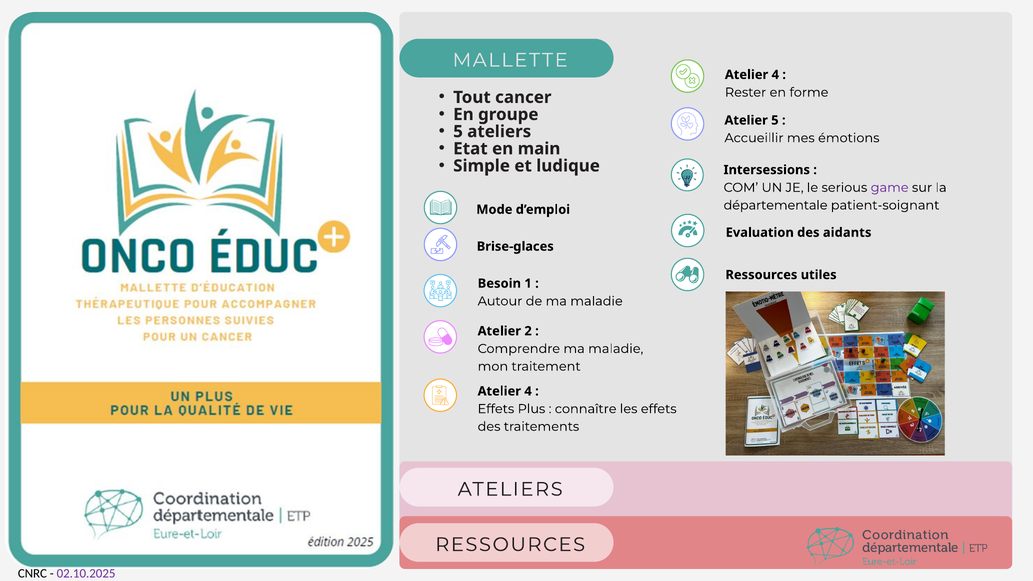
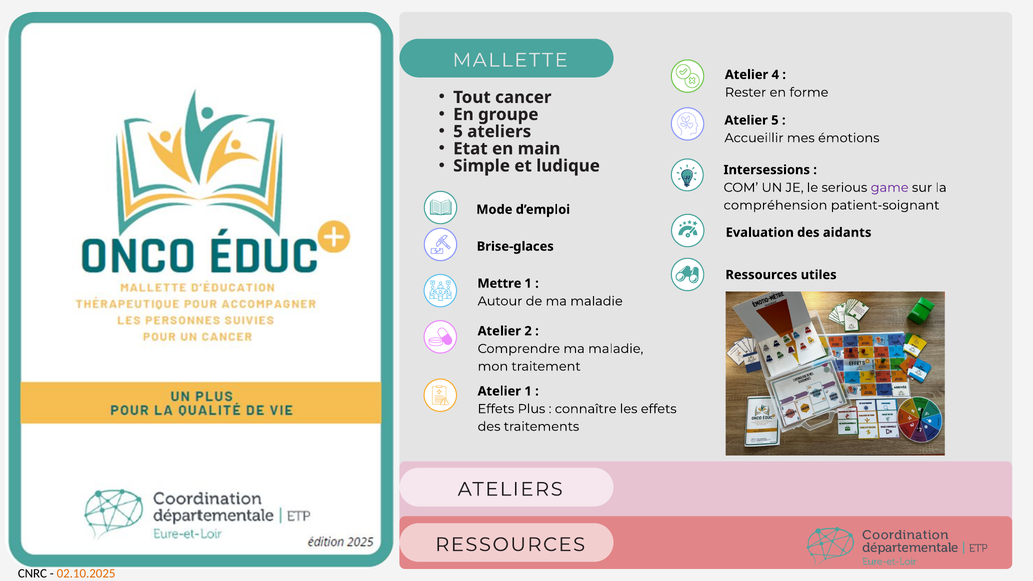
départementale: départementale -> compréhension
Besoin: Besoin -> Mettre
4 at (528, 391): 4 -> 1
02.10.2025 colour: purple -> orange
